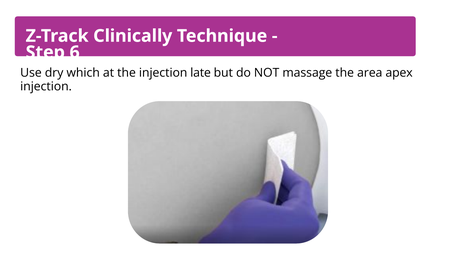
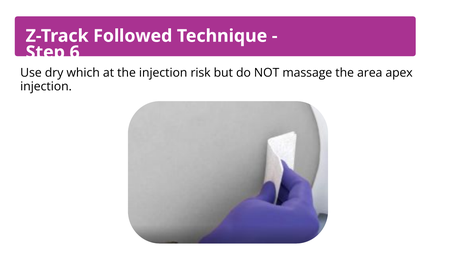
Clinically: Clinically -> Followed
late: late -> risk
